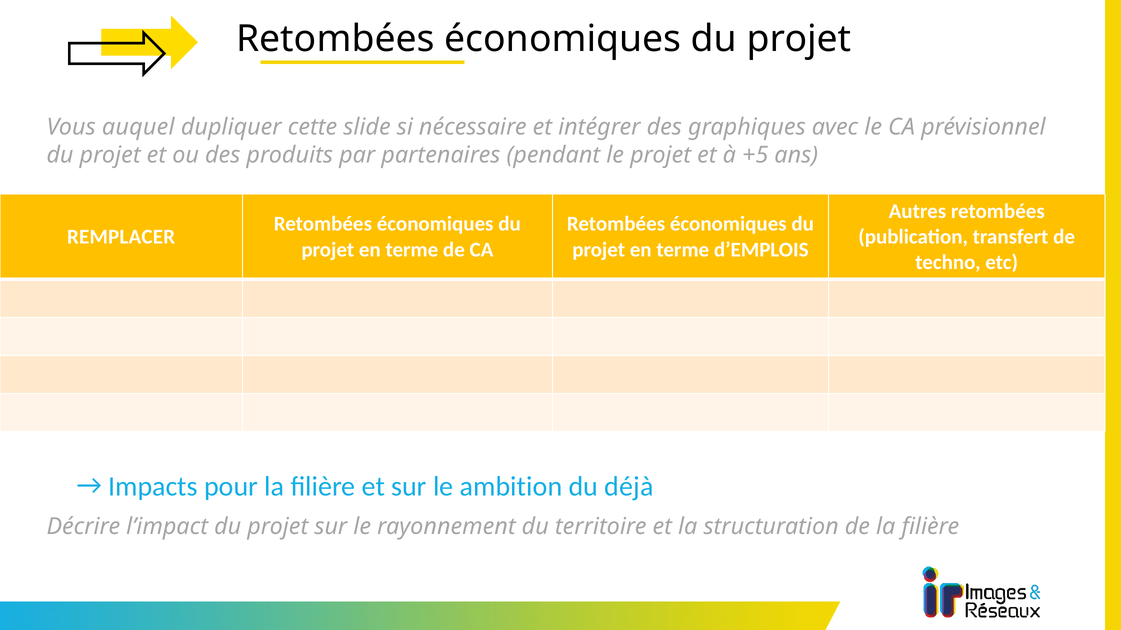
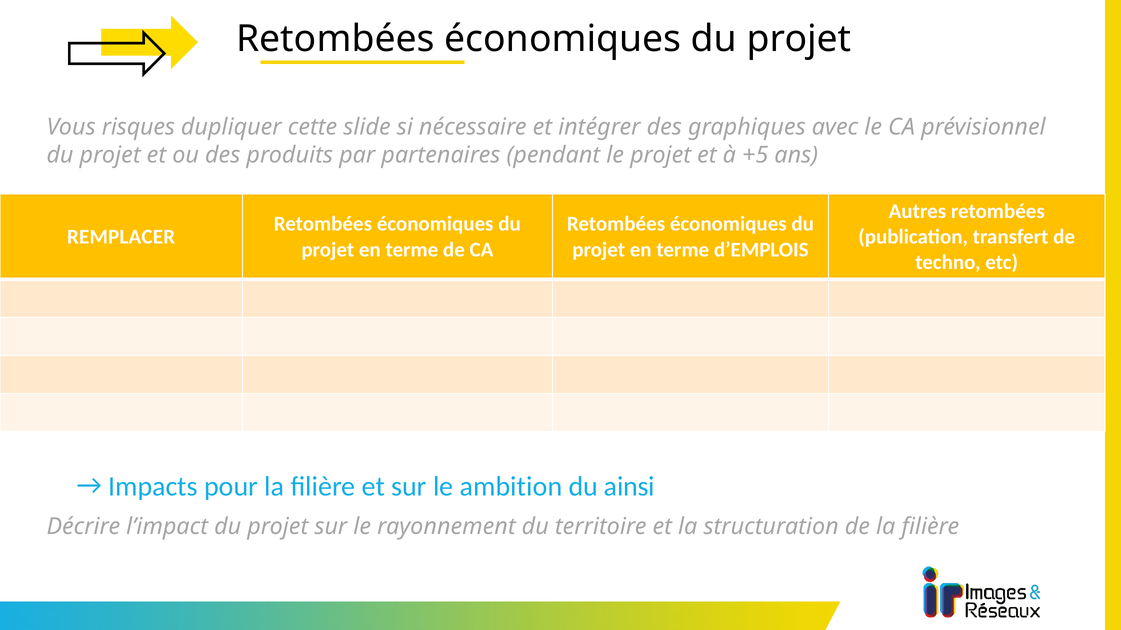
auquel: auquel -> risques
déjà: déjà -> ainsi
